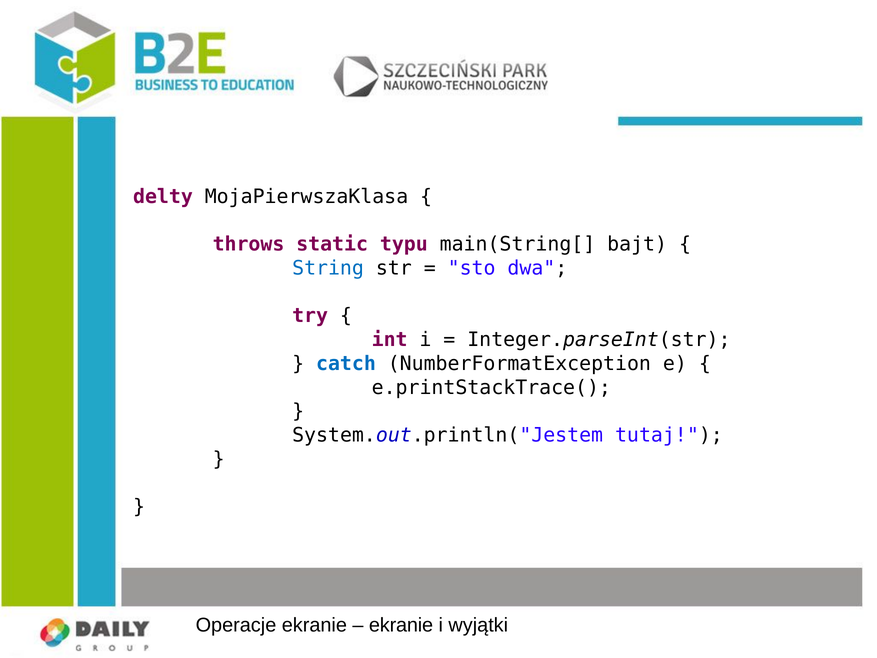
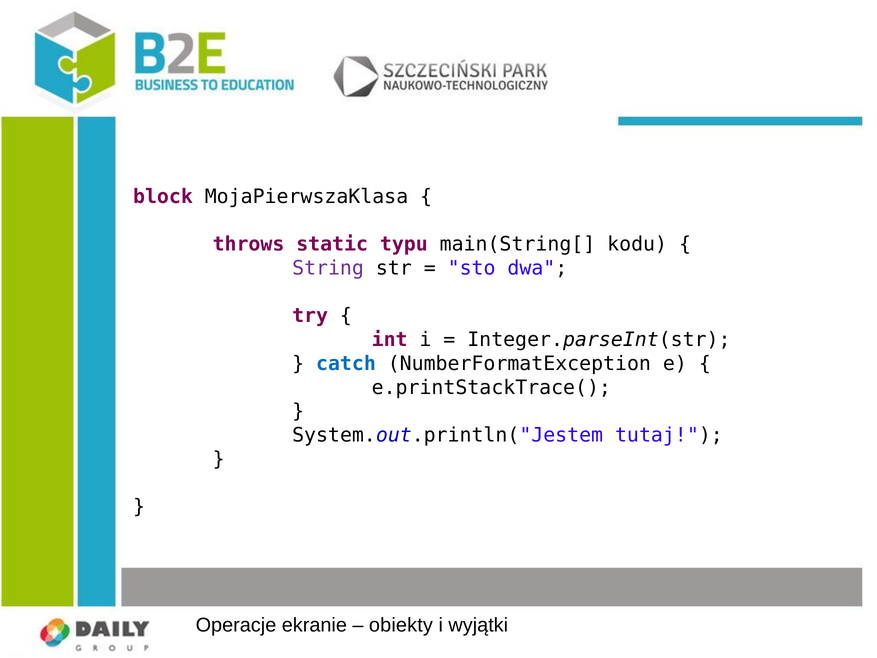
delty: delty -> block
bajt: bajt -> kodu
String colour: blue -> purple
ekranie at (401, 625): ekranie -> obiekty
